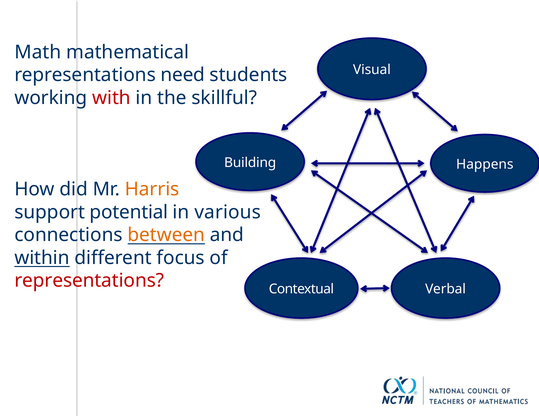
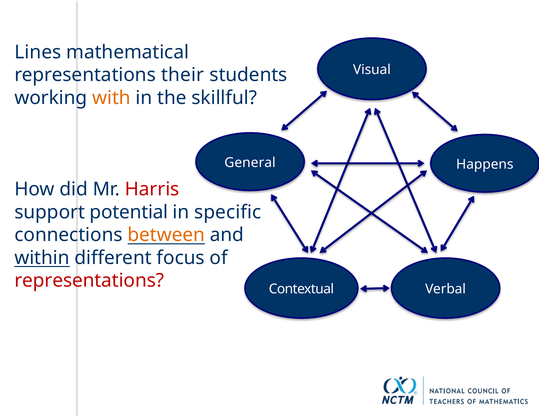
Math: Math -> Lines
need: need -> their
with colour: red -> orange
Building: Building -> General
Harris colour: orange -> red
various: various -> specific
